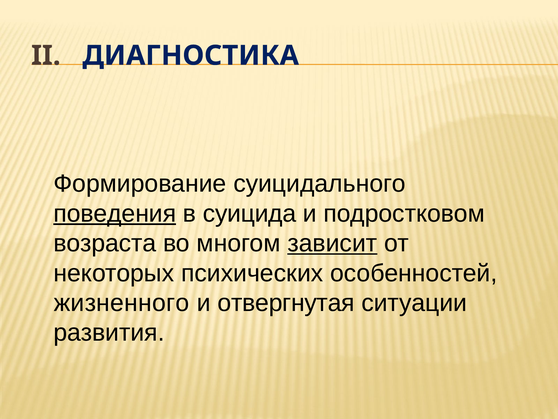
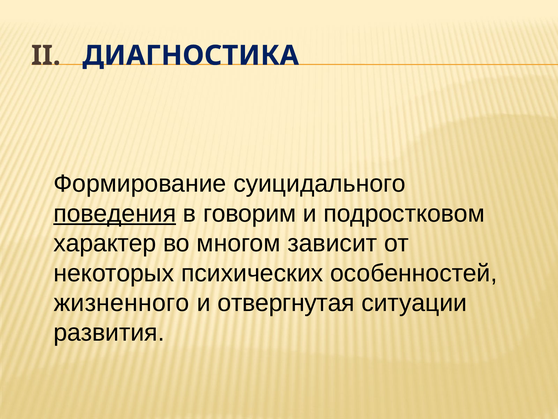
суицида: суицида -> говорим
возраста: возраста -> характер
зависит underline: present -> none
